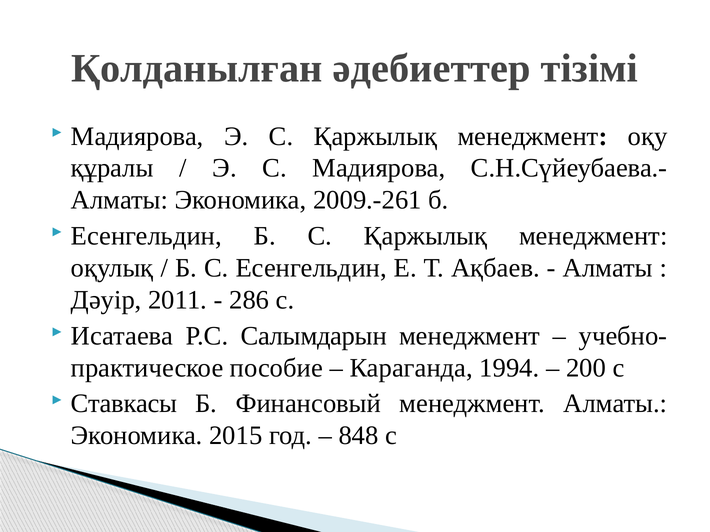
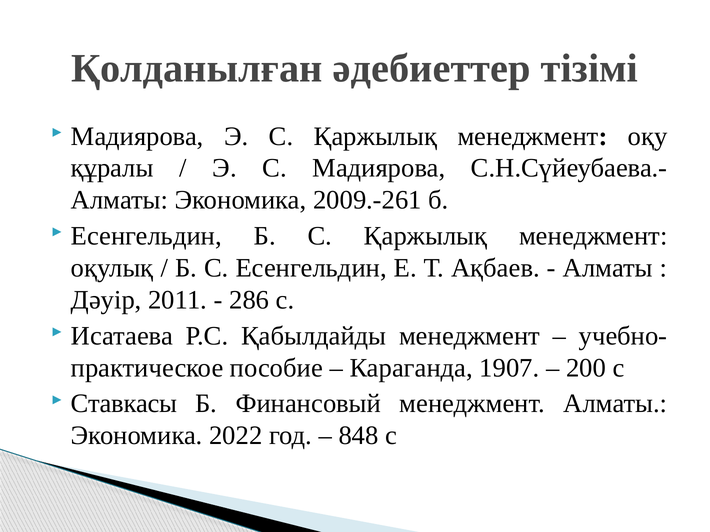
Салымдарын: Салымдарын -> Қабылдайды
1994: 1994 -> 1907
2015: 2015 -> 2022
